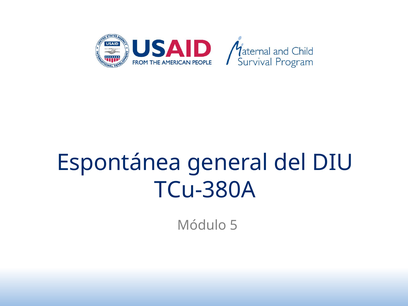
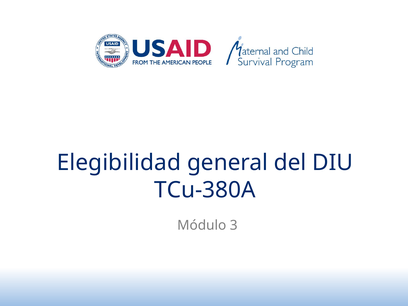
Espontánea: Espontánea -> Elegibilidad
5: 5 -> 3
